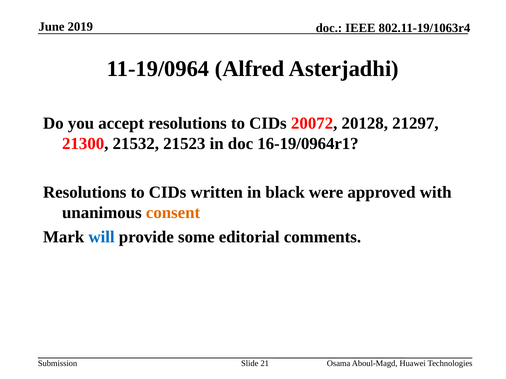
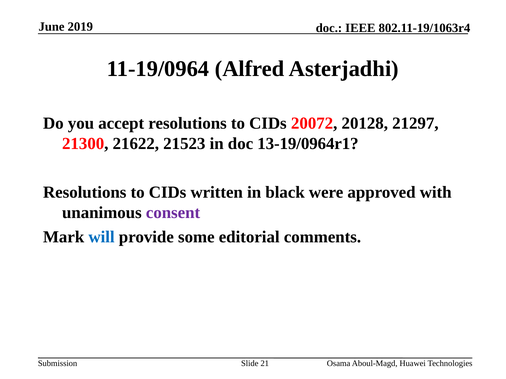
21532: 21532 -> 21622
16-19/0964r1: 16-19/0964r1 -> 13-19/0964r1
consent colour: orange -> purple
